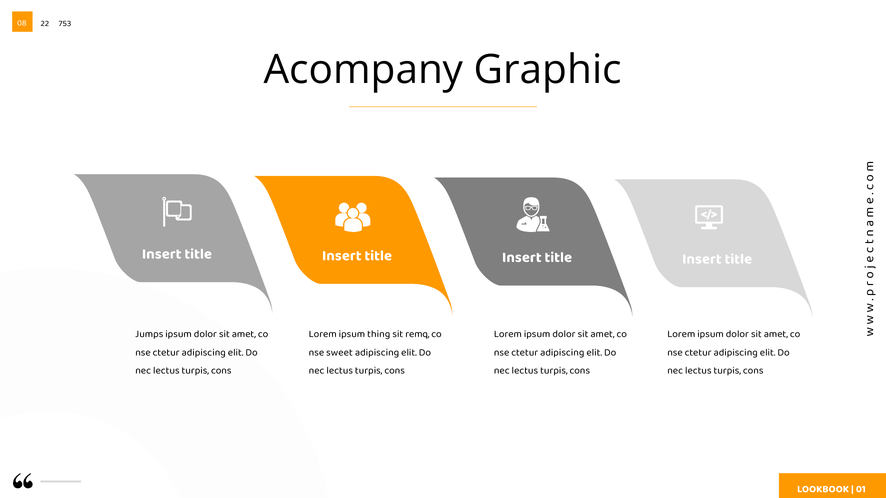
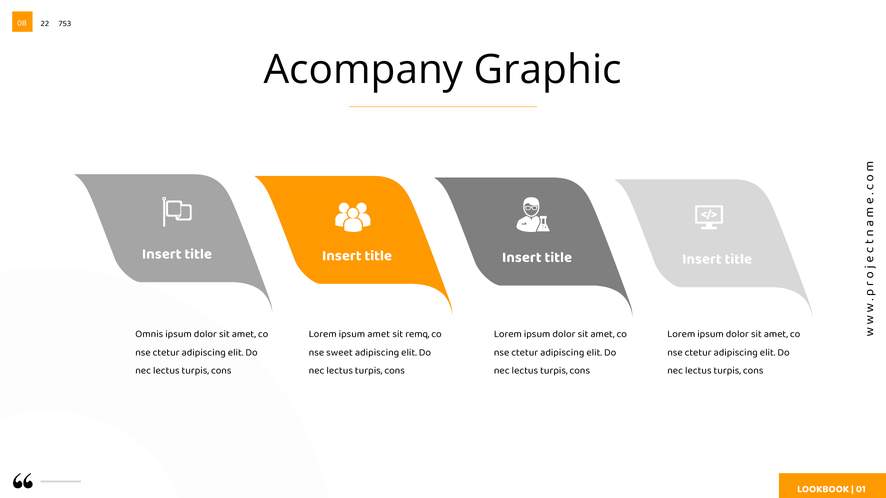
Jumps: Jumps -> Omnis
ipsum thing: thing -> amet
